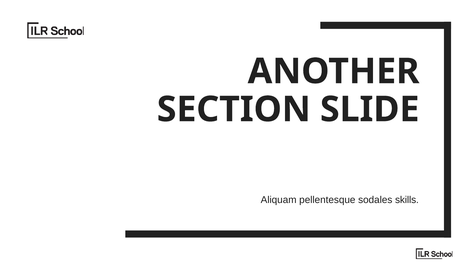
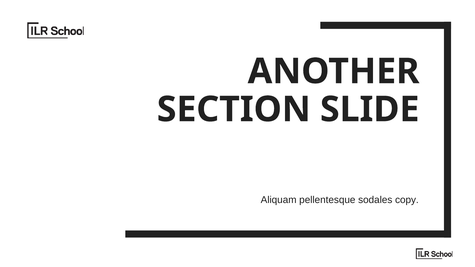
skills: skills -> copy
